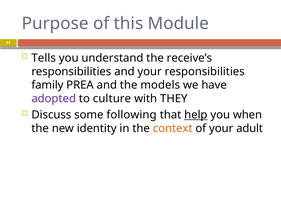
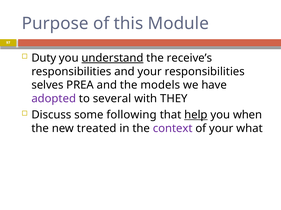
Tells: Tells -> Duty
understand underline: none -> present
family: family -> selves
culture: culture -> several
identity: identity -> treated
context colour: orange -> purple
adult: adult -> what
